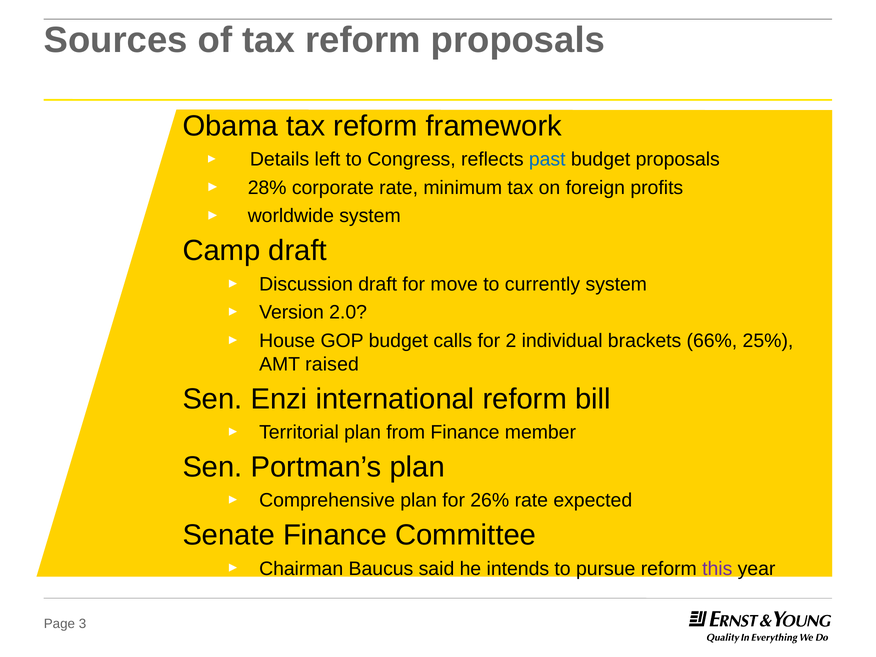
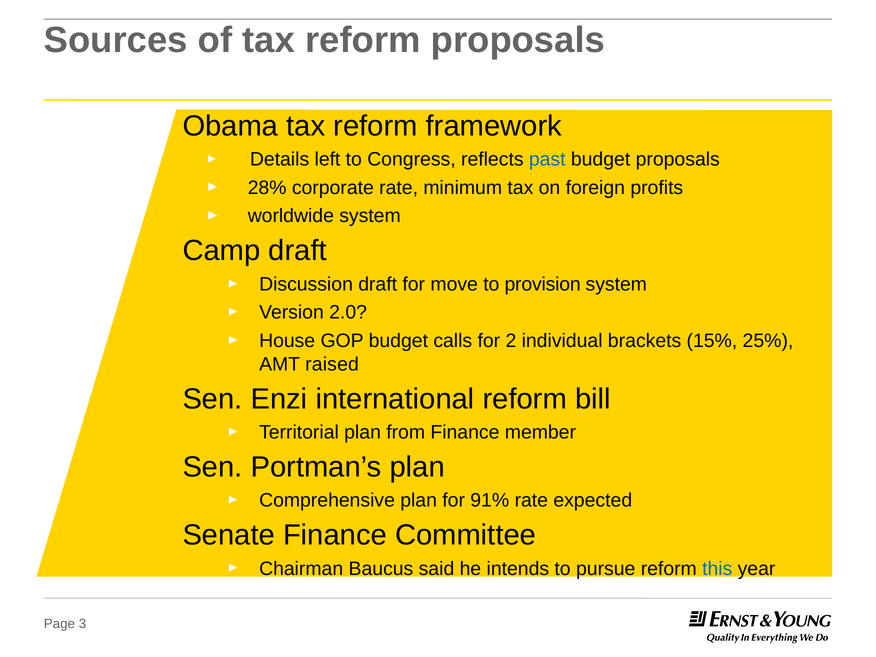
currently: currently -> provision
66%: 66% -> 15%
26%: 26% -> 91%
this colour: purple -> blue
